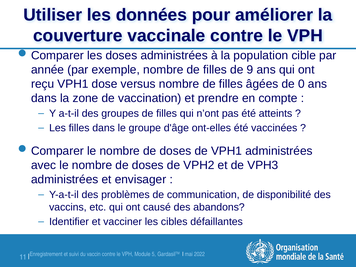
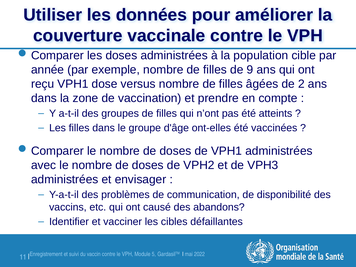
0: 0 -> 2
